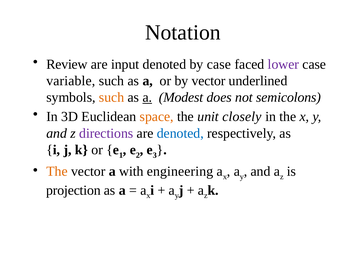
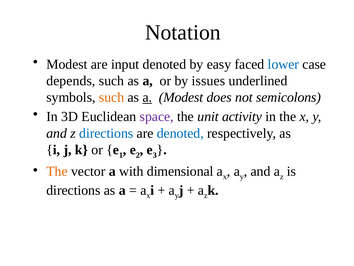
Review at (67, 64): Review -> Modest
by case: case -> easy
lower colour: purple -> blue
variable: variable -> depends
by vector: vector -> issues
space colour: orange -> purple
closely: closely -> activity
directions at (106, 133) colour: purple -> blue
engineering: engineering -> dimensional
projection at (73, 190): projection -> directions
